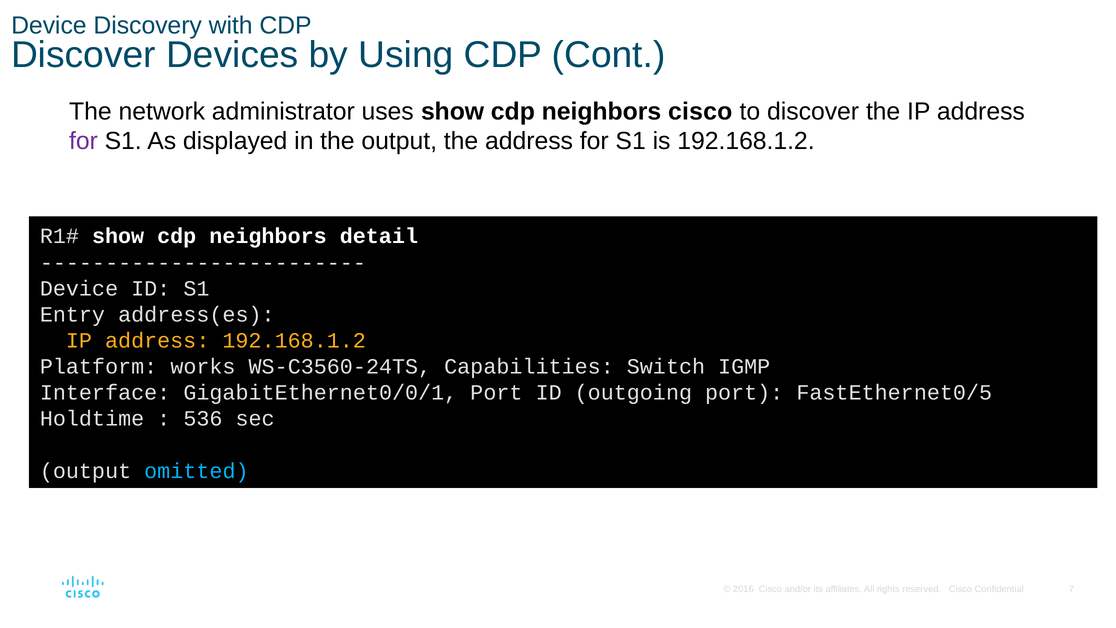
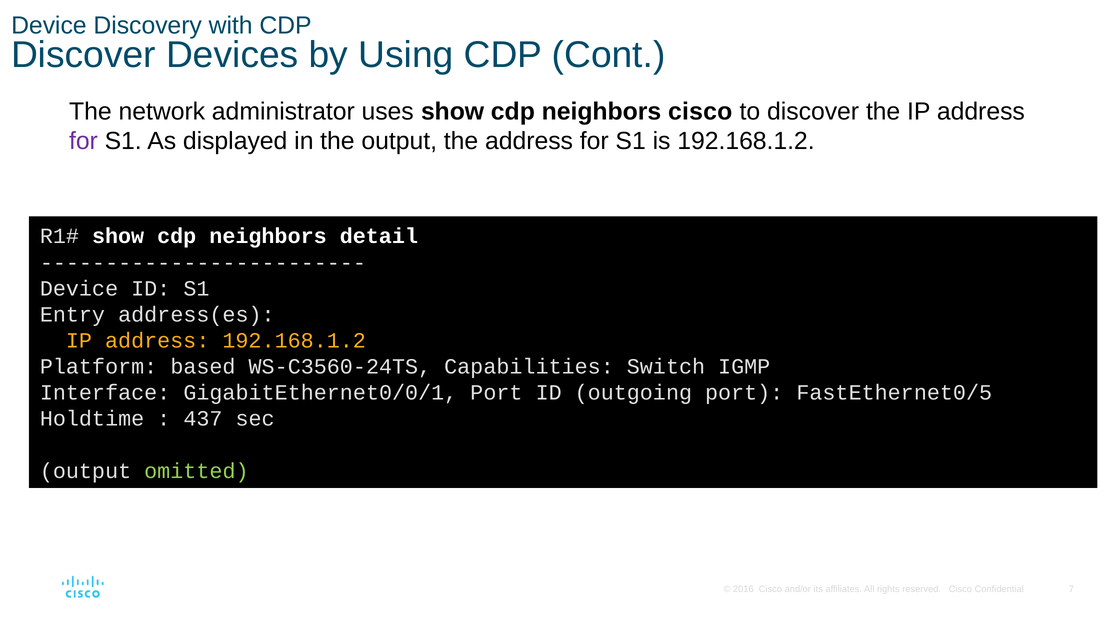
works: works -> based
536: 536 -> 437
omitted colour: light blue -> light green
